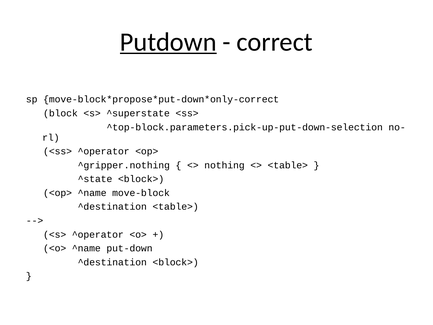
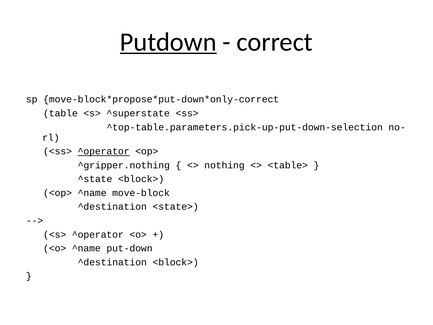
block: block -> table
^top-block.parameters.pick-up-put-down-selection: ^top-block.parameters.pick-up-put-down-selection -> ^top-table.parameters.pick-up-put-down-selection
^operator at (104, 151) underline: none -> present
^destination <table>: <table> -> <state>
